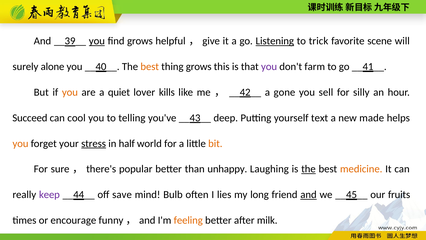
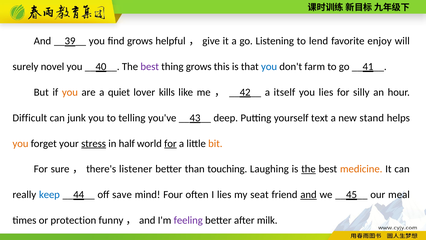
you at (97, 41) underline: present -> none
Listening underline: present -> none
trick: trick -> lend
scene: scene -> enjoy
alone: alone -> novel
best at (150, 67) colour: orange -> purple
you at (269, 67) colour: purple -> blue
gone: gone -> itself
you sell: sell -> lies
Succeed: Succeed -> Difficult
cool: cool -> junk
made: made -> stand
for at (170, 143) underline: none -> present
popular: popular -> listener
unhappy: unhappy -> touching
keep colour: purple -> blue
Bulb: Bulb -> Four
long: long -> seat
fruits: fruits -> meal
encourage: encourage -> protection
feeling colour: orange -> purple
